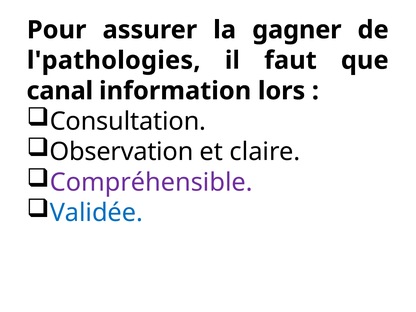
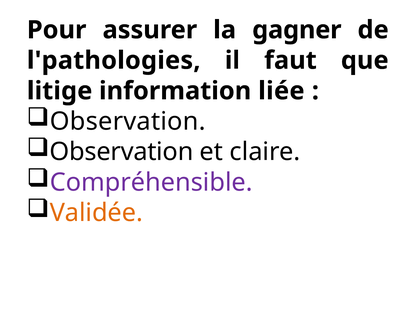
canal: canal -> litige
lors: lors -> liée
Consultation at (128, 121): Consultation -> Observation
Validée colour: blue -> orange
